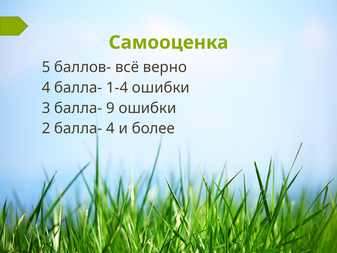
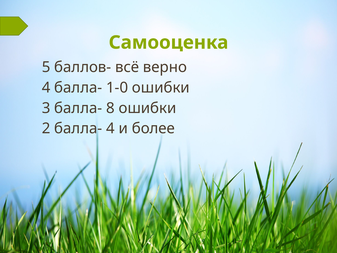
1-4: 1-4 -> 1-0
9: 9 -> 8
